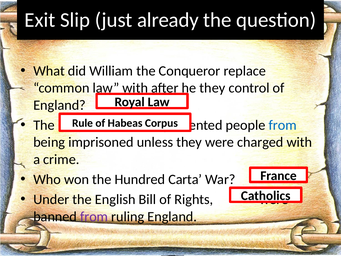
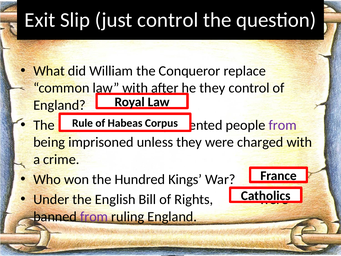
just already: already -> control
from at (283, 125) colour: blue -> purple
Carta: Carta -> Kings
